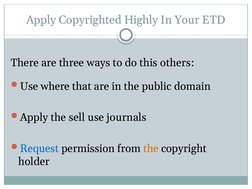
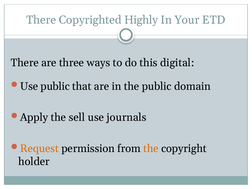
Apply at (41, 20): Apply -> There
others: others -> digital
Use where: where -> public
Request colour: blue -> orange
